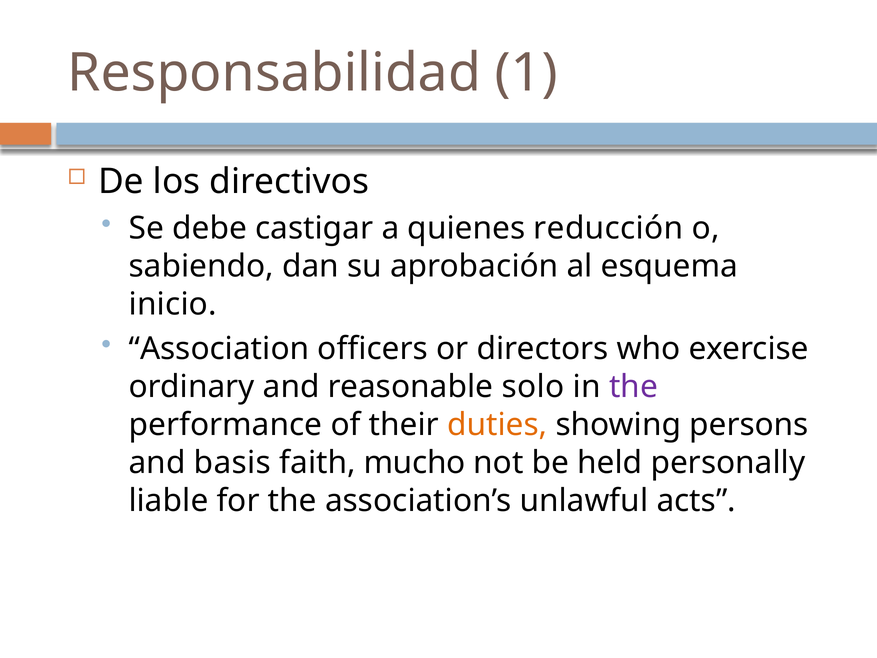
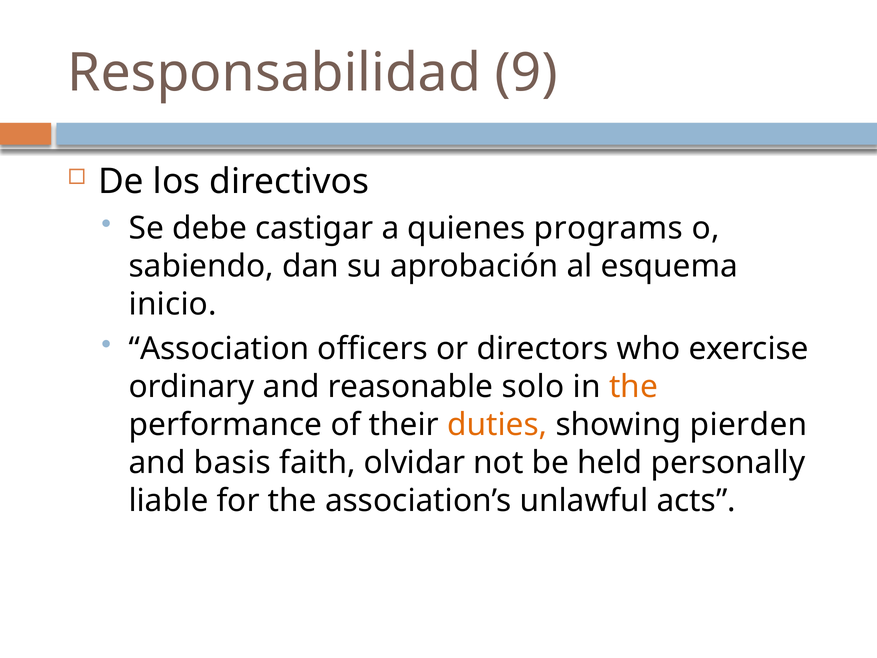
1: 1 -> 9
reducción: reducción -> programs
the at (633, 387) colour: purple -> orange
persons: persons -> pierden
mucho: mucho -> olvidar
